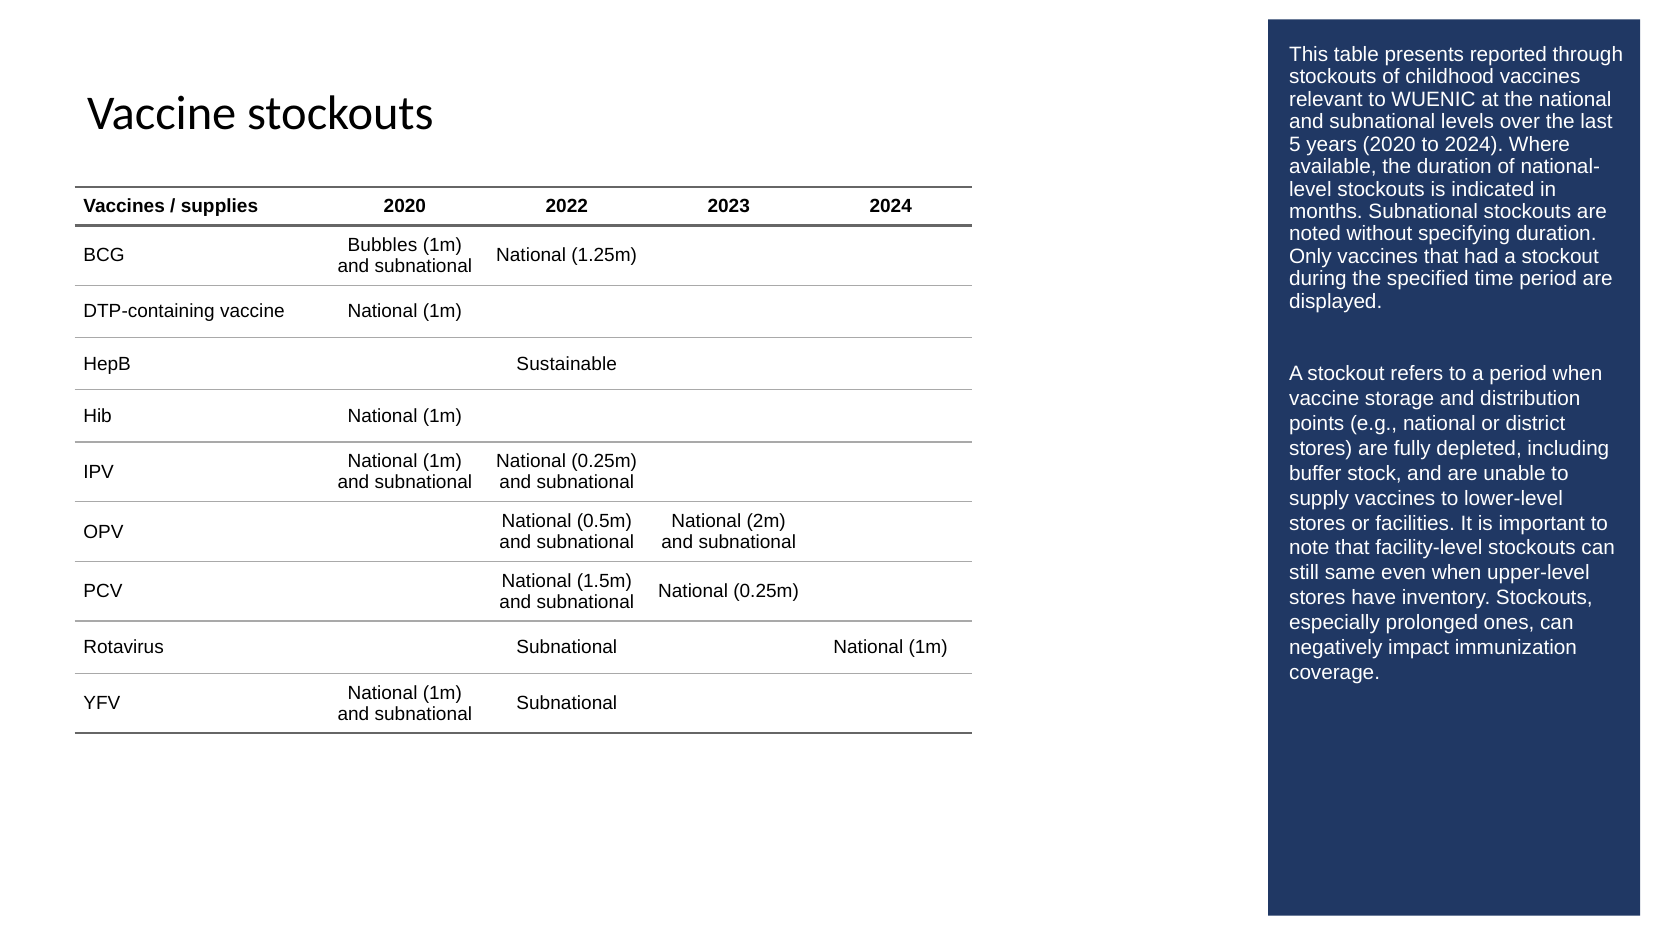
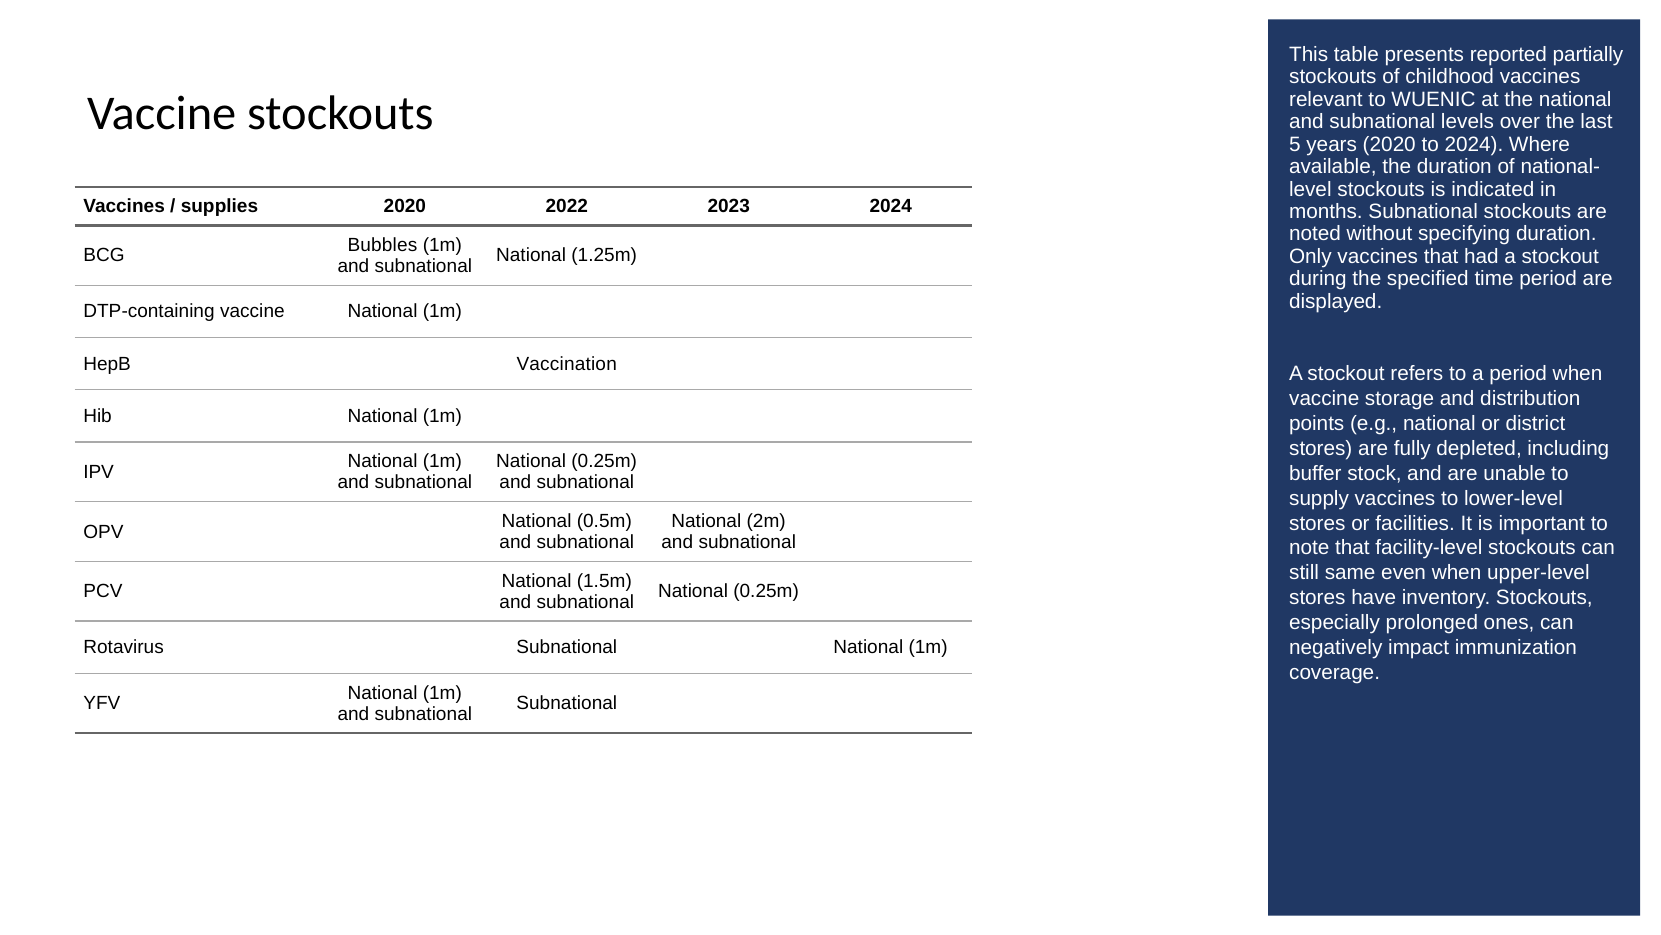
through: through -> partially
Sustainable: Sustainable -> Vaccination
